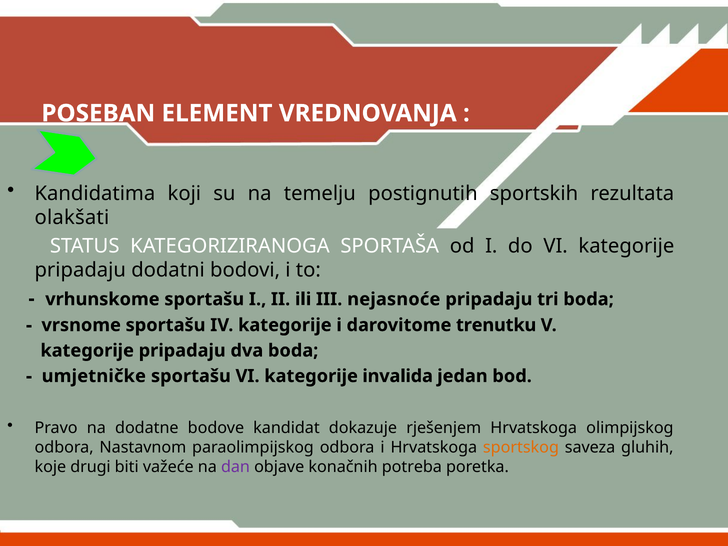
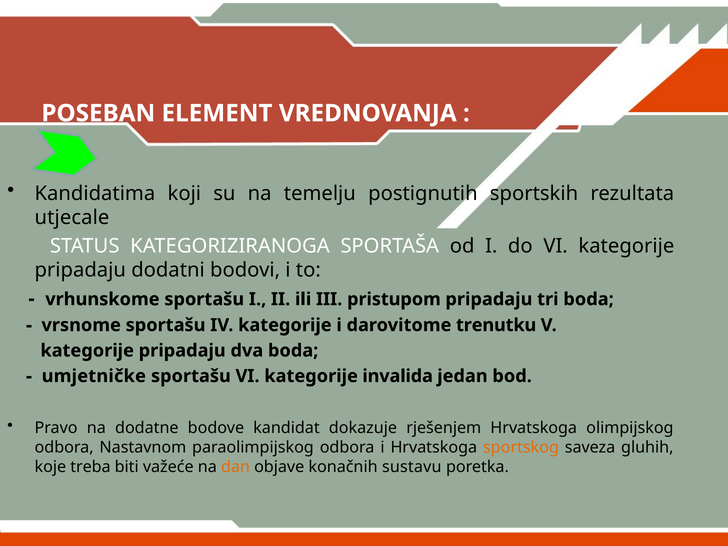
olakšati: olakšati -> utjecale
nejasnoće: nejasnoće -> pristupom
drugi: drugi -> treba
dan colour: purple -> orange
potreba: potreba -> sustavu
